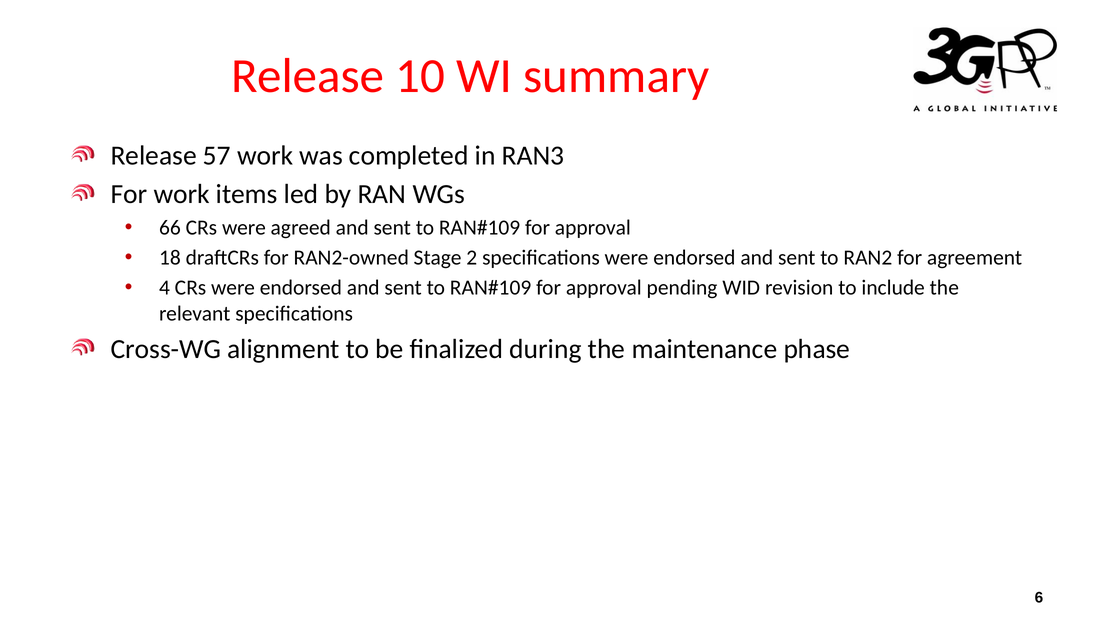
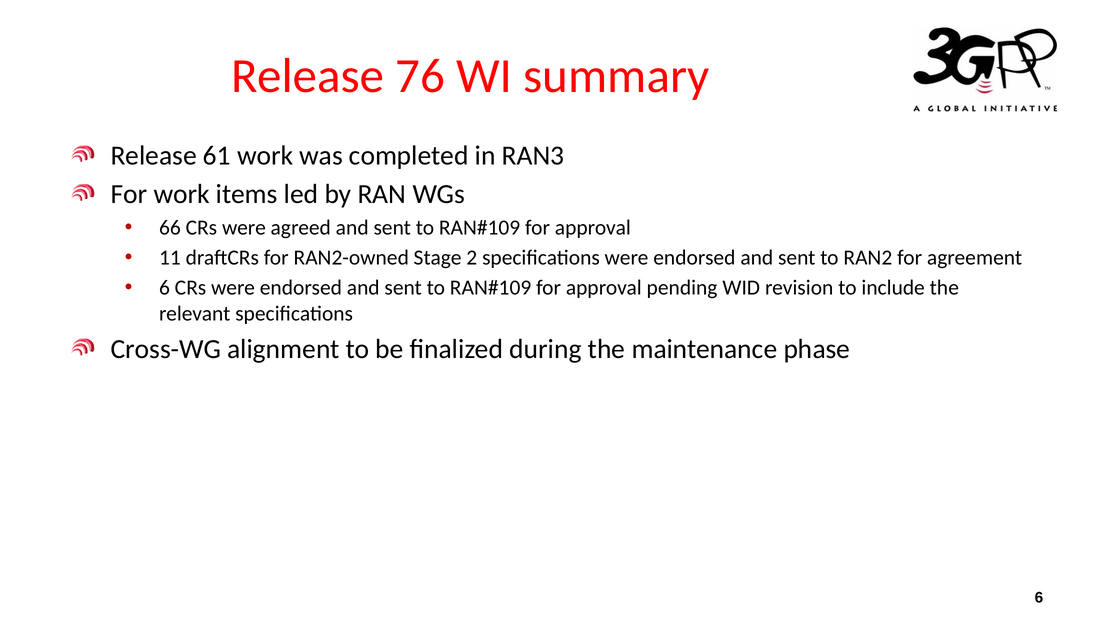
10: 10 -> 76
57: 57 -> 61
18: 18 -> 11
4 at (164, 288): 4 -> 6
